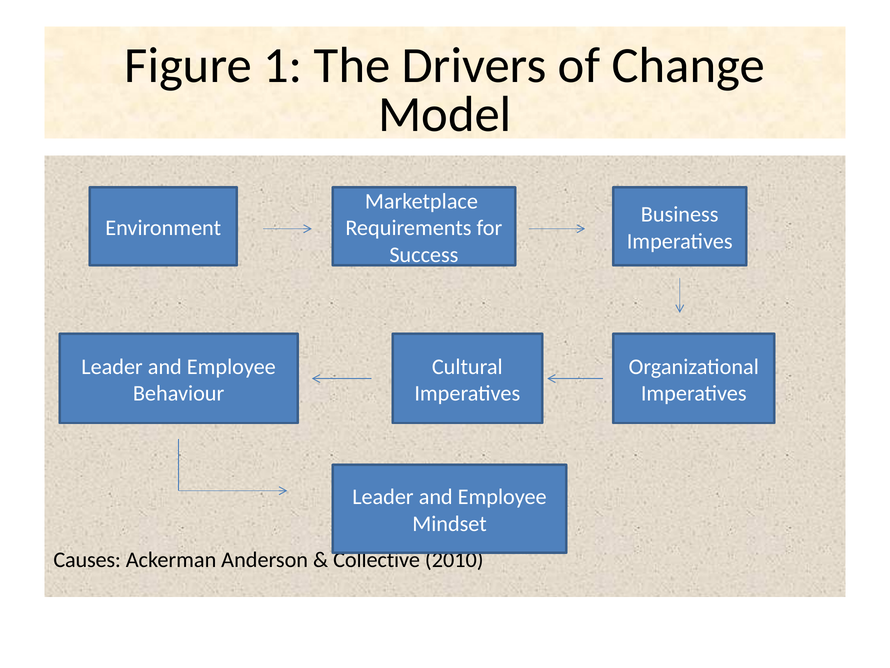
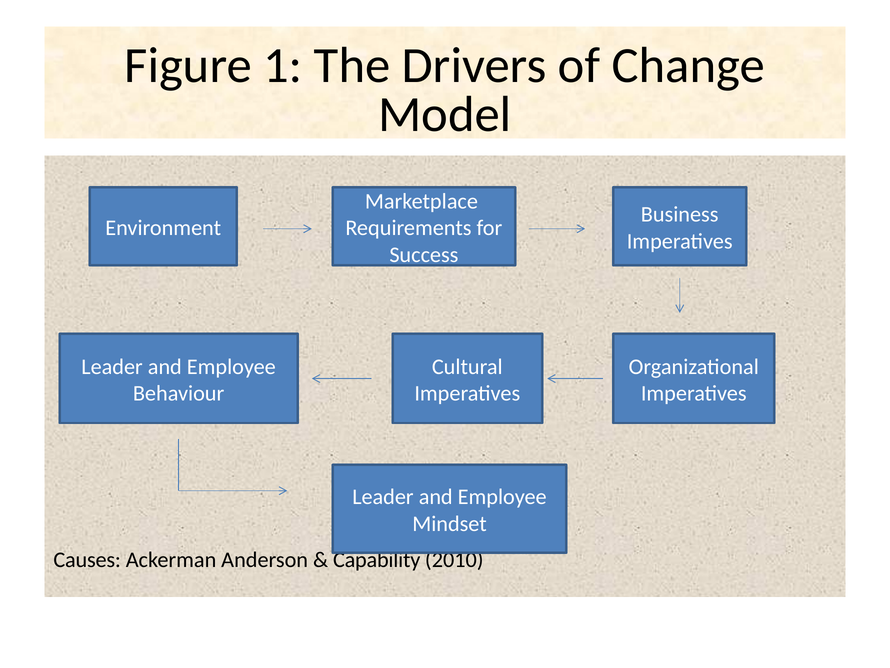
Collective: Collective -> Capability
